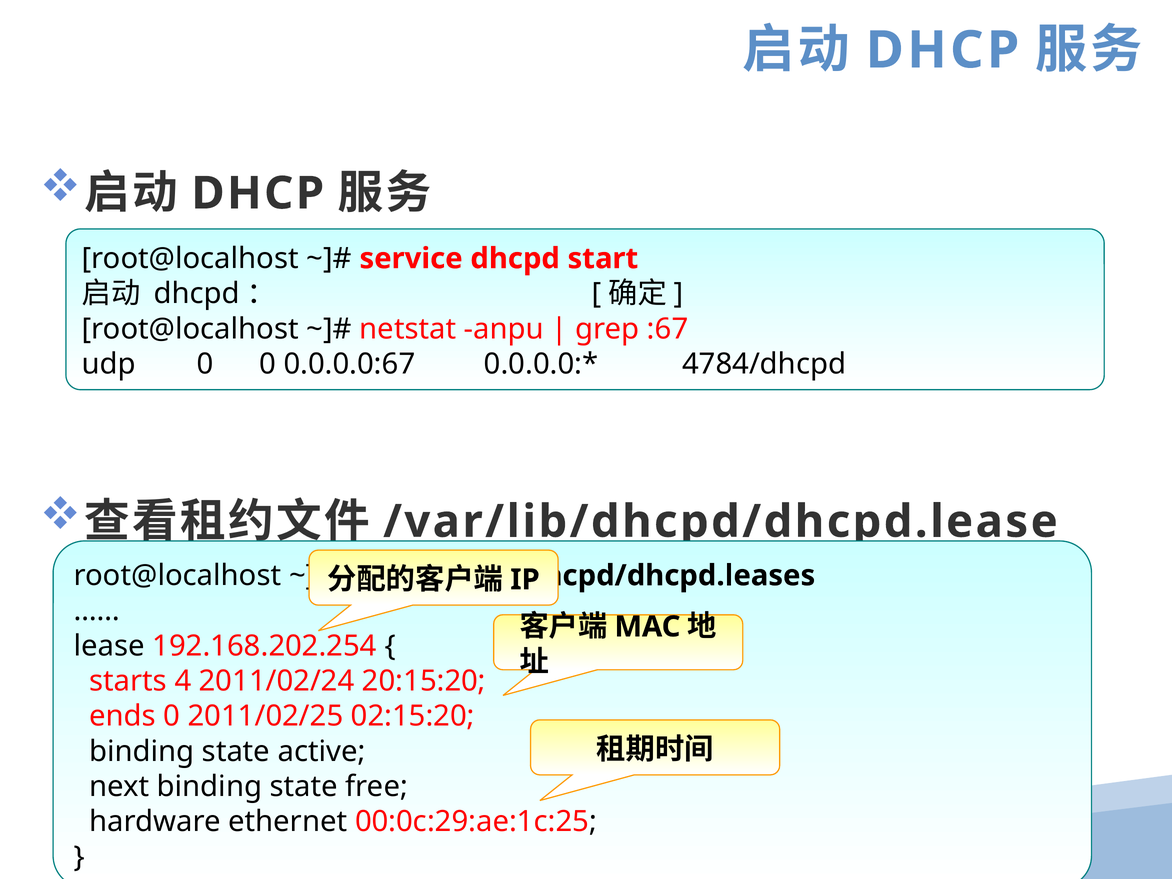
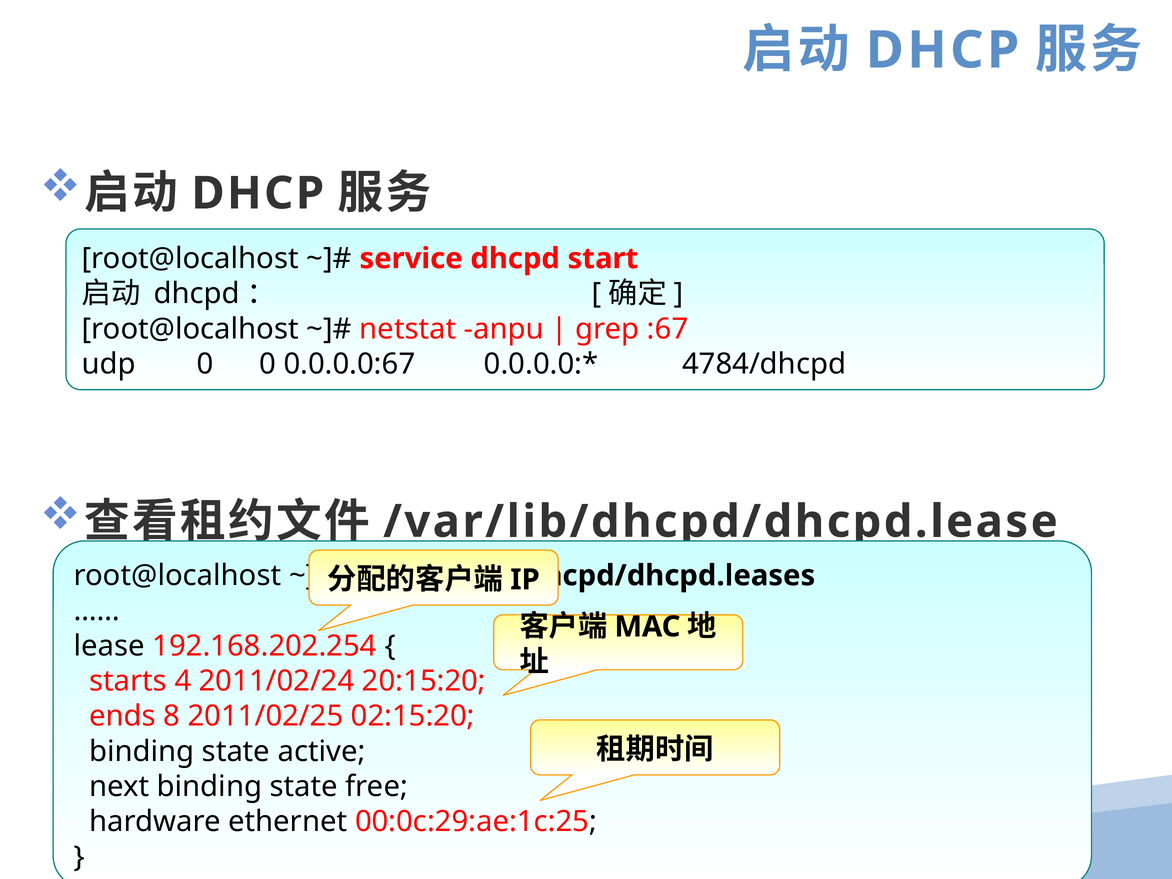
ends 0: 0 -> 8
